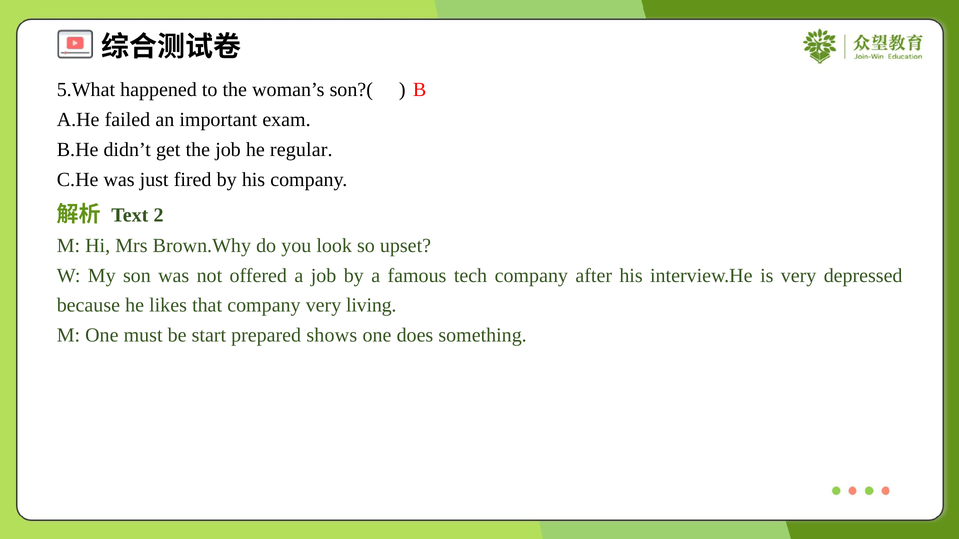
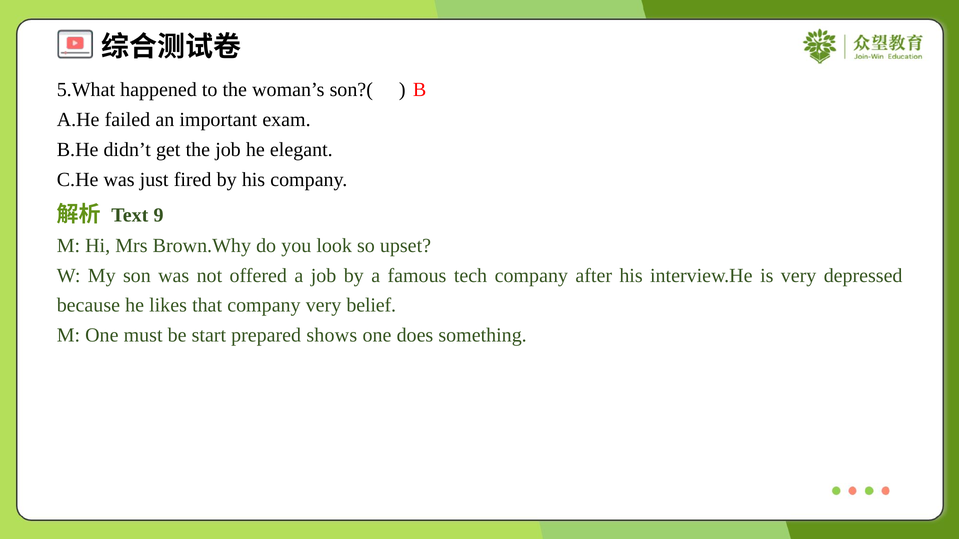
regular: regular -> elegant
2: 2 -> 9
living: living -> belief
